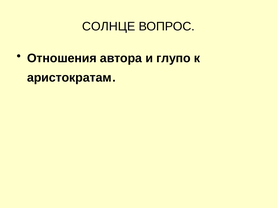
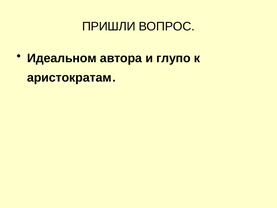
СОЛНЦЕ: СОЛНЦЕ -> ПРИШЛИ
Отношения: Отношения -> Идеальном
